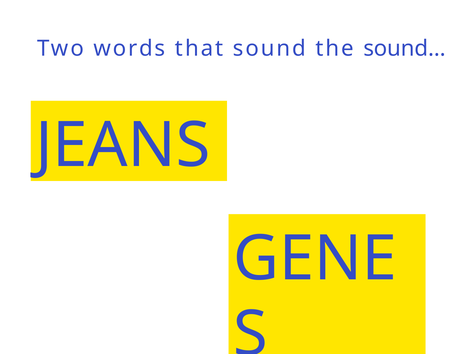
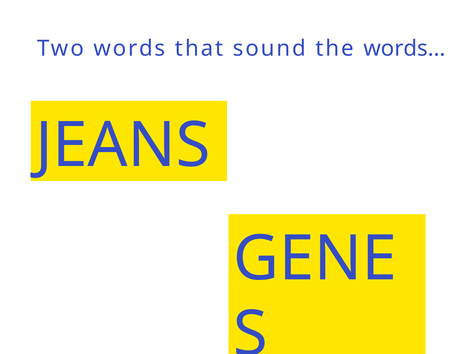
sound…: sound… -> words…
